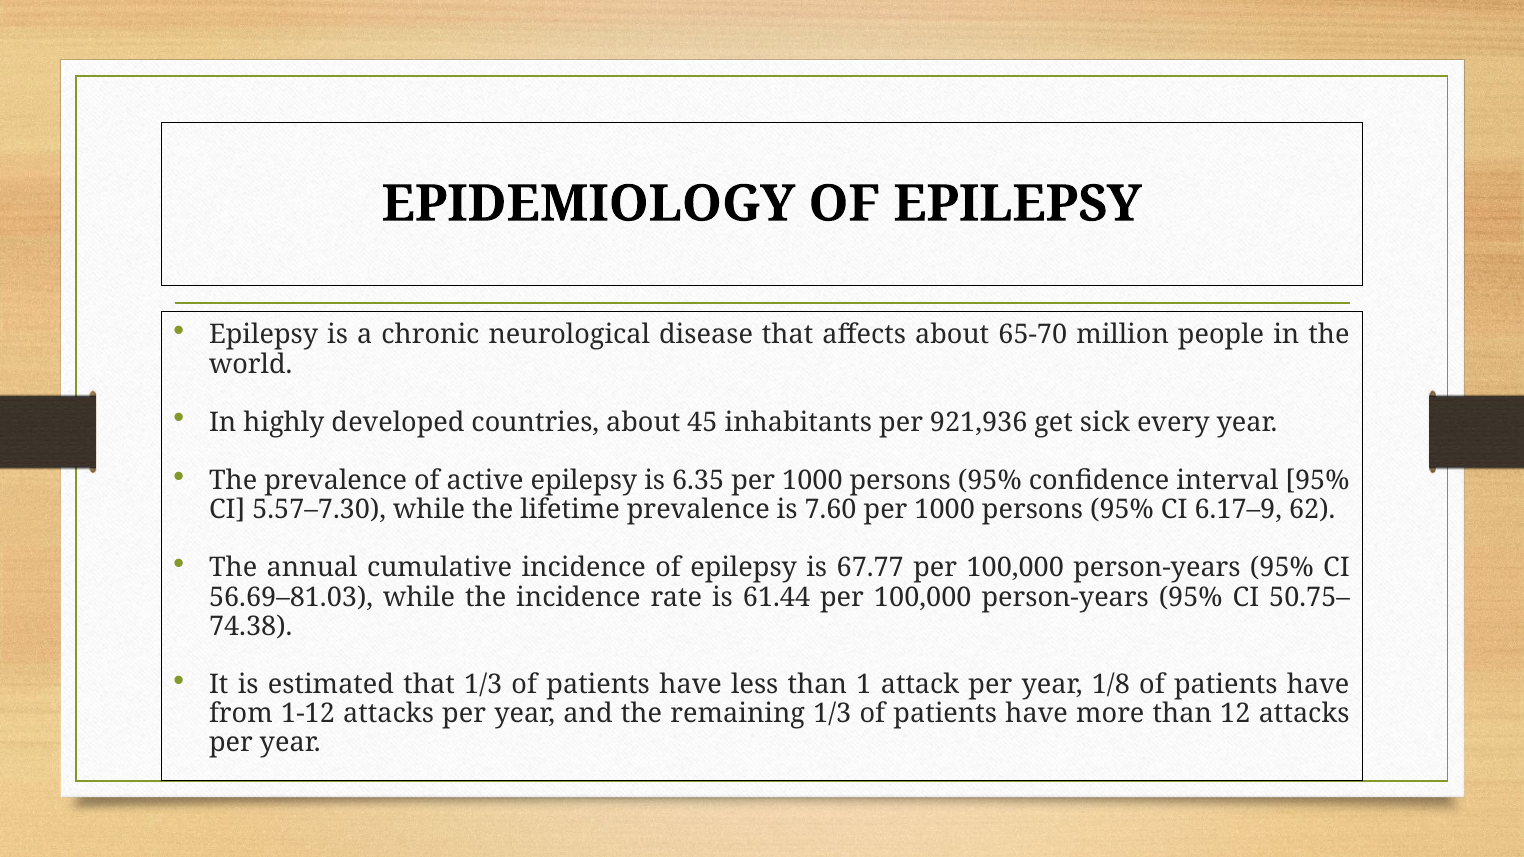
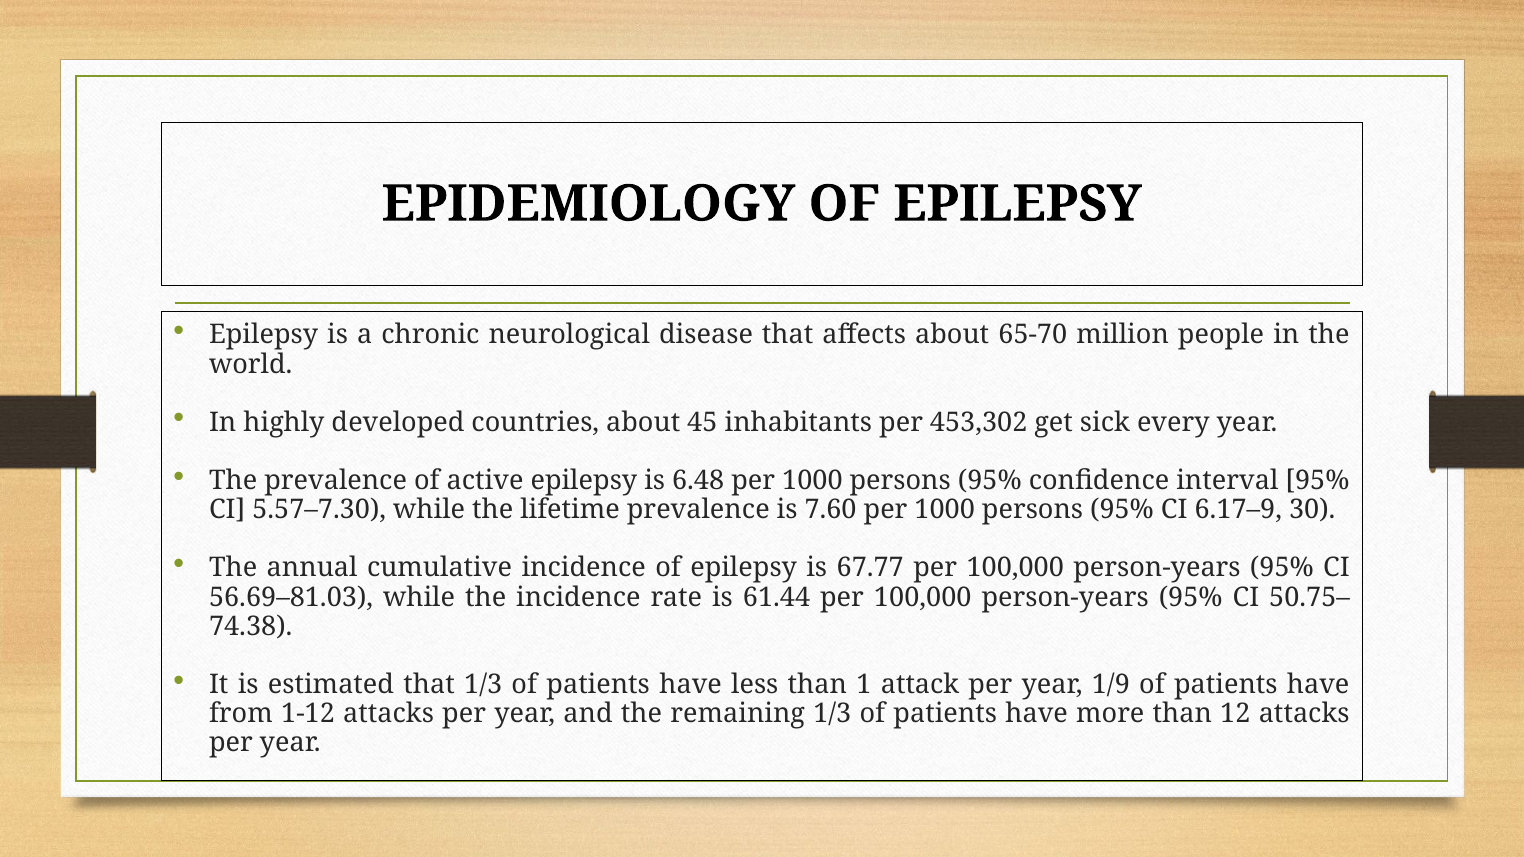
921,936: 921,936 -> 453,302
6.35: 6.35 -> 6.48
62: 62 -> 30
1/8: 1/8 -> 1/9
